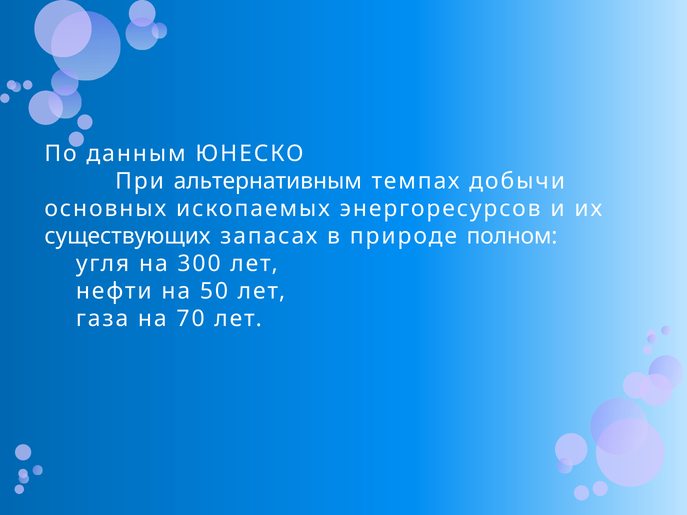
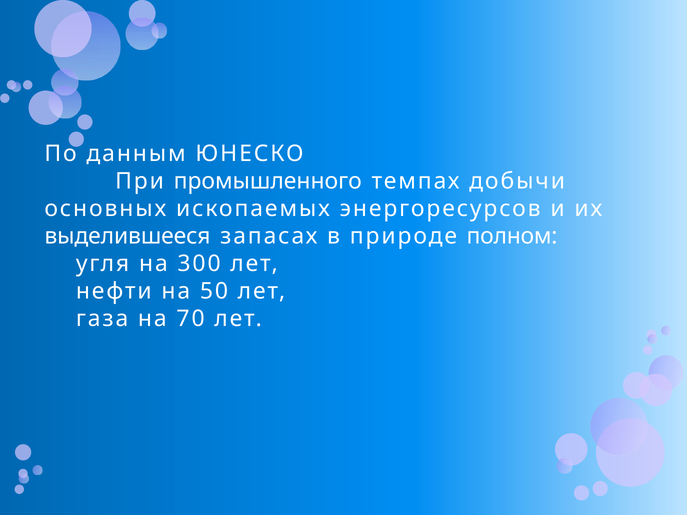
альтернативным: альтернативным -> промышленного
существующих: существующих -> выделившееся
